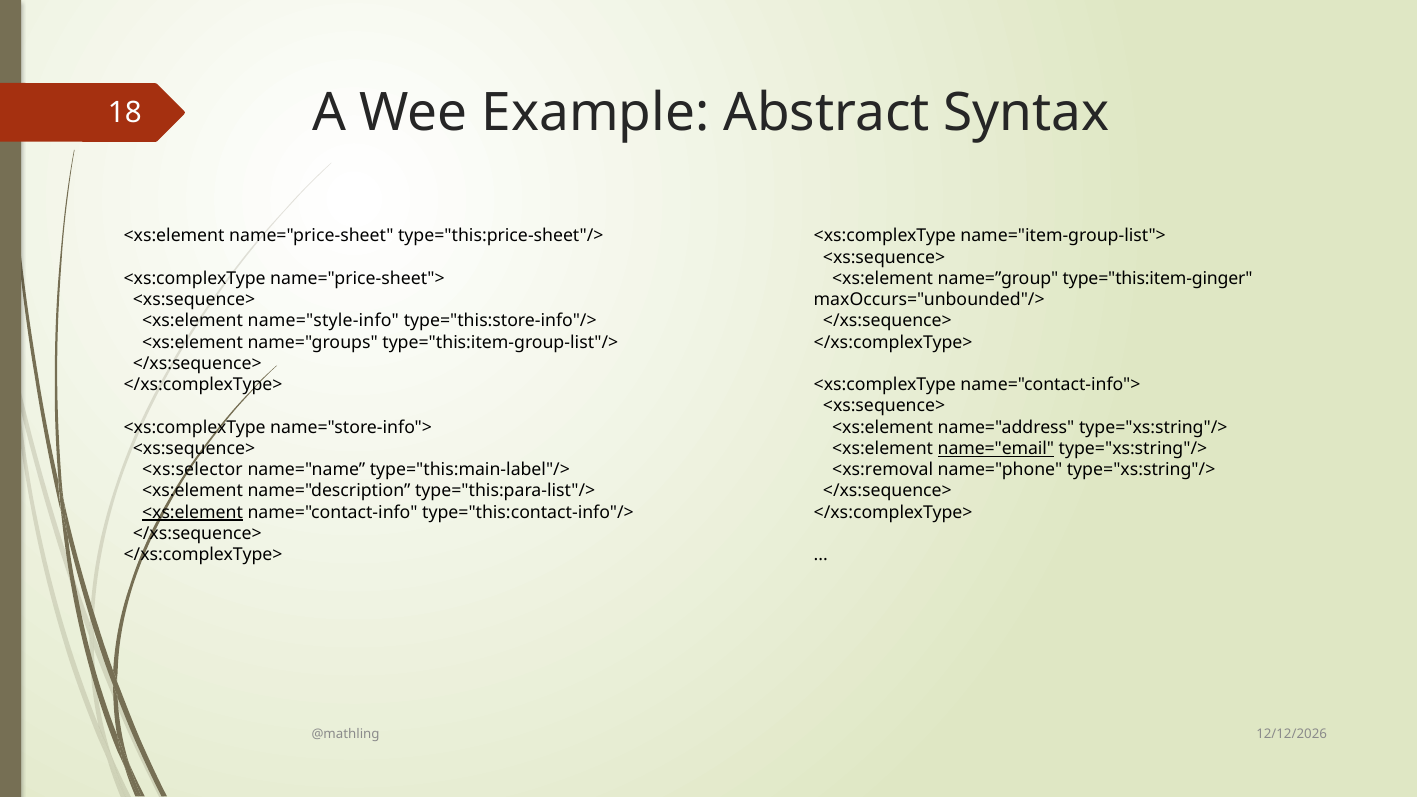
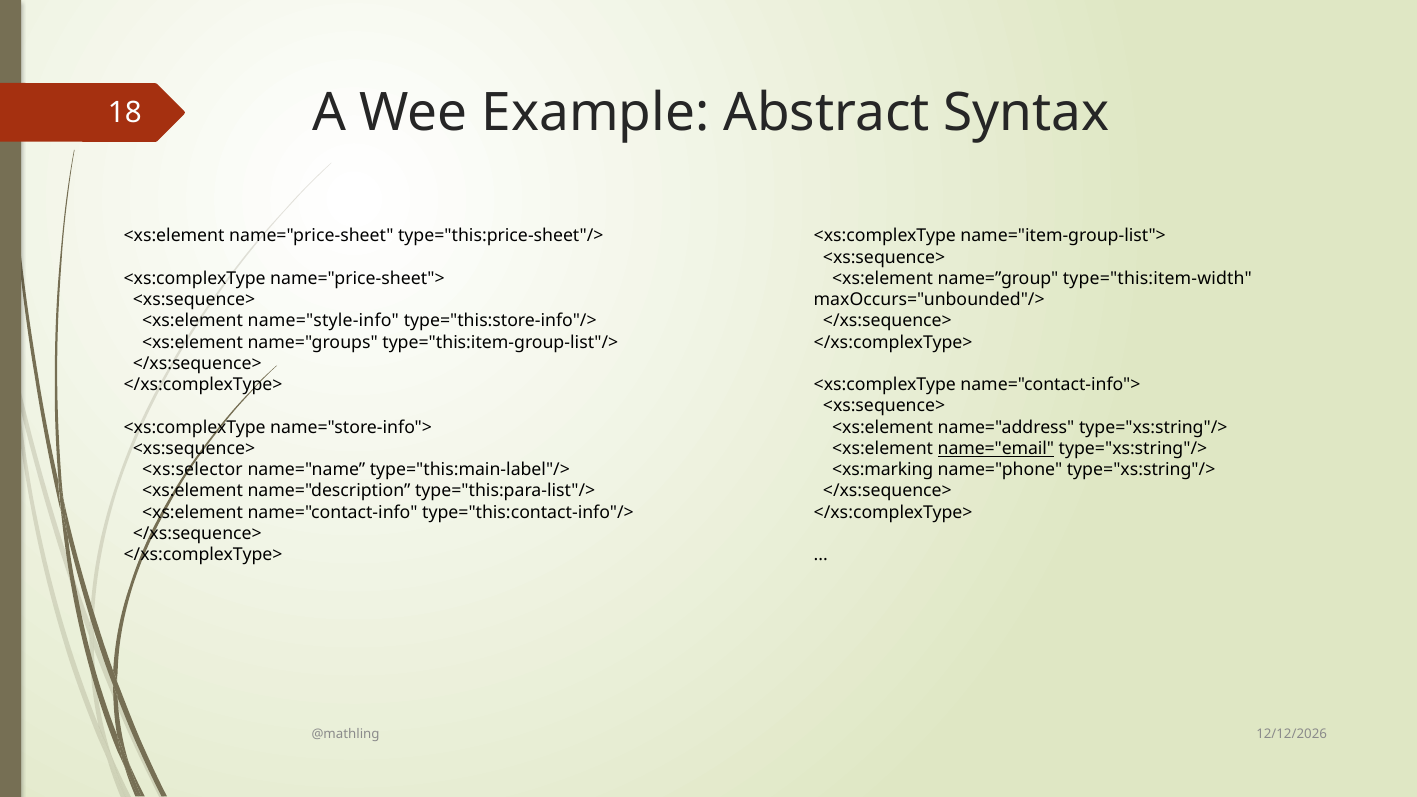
type="this:item-ginger: type="this:item-ginger -> type="this:item-width
<xs:removal: <xs:removal -> <xs:marking
<xs:element at (193, 512) underline: present -> none
